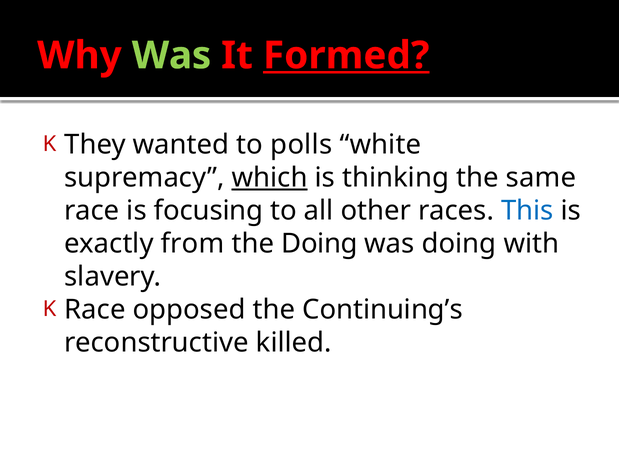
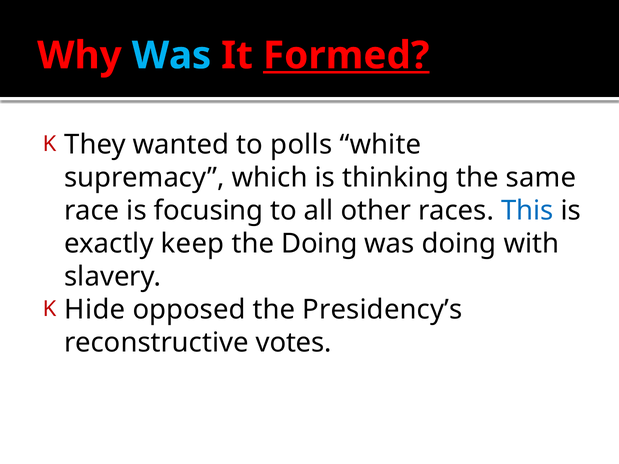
Was at (172, 56) colour: light green -> light blue
which underline: present -> none
from: from -> keep
Race at (95, 310): Race -> Hide
Continuing’s: Continuing’s -> Presidency’s
killed: killed -> votes
